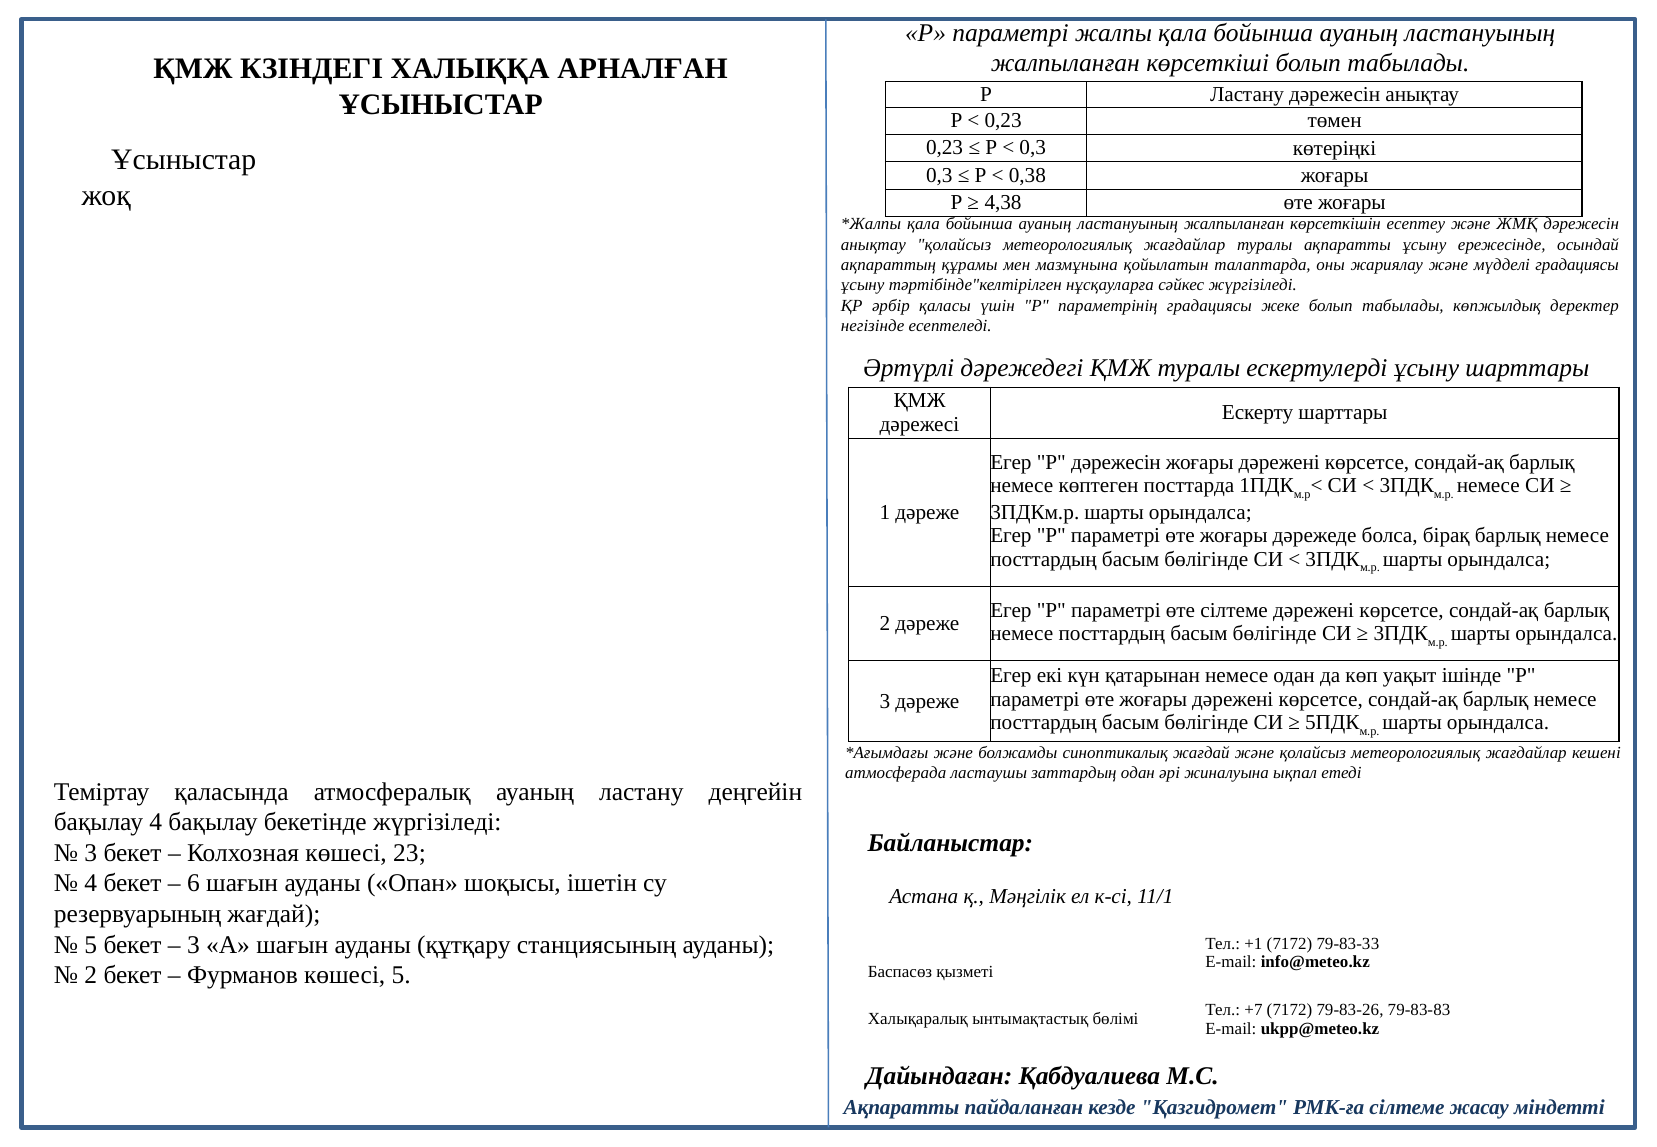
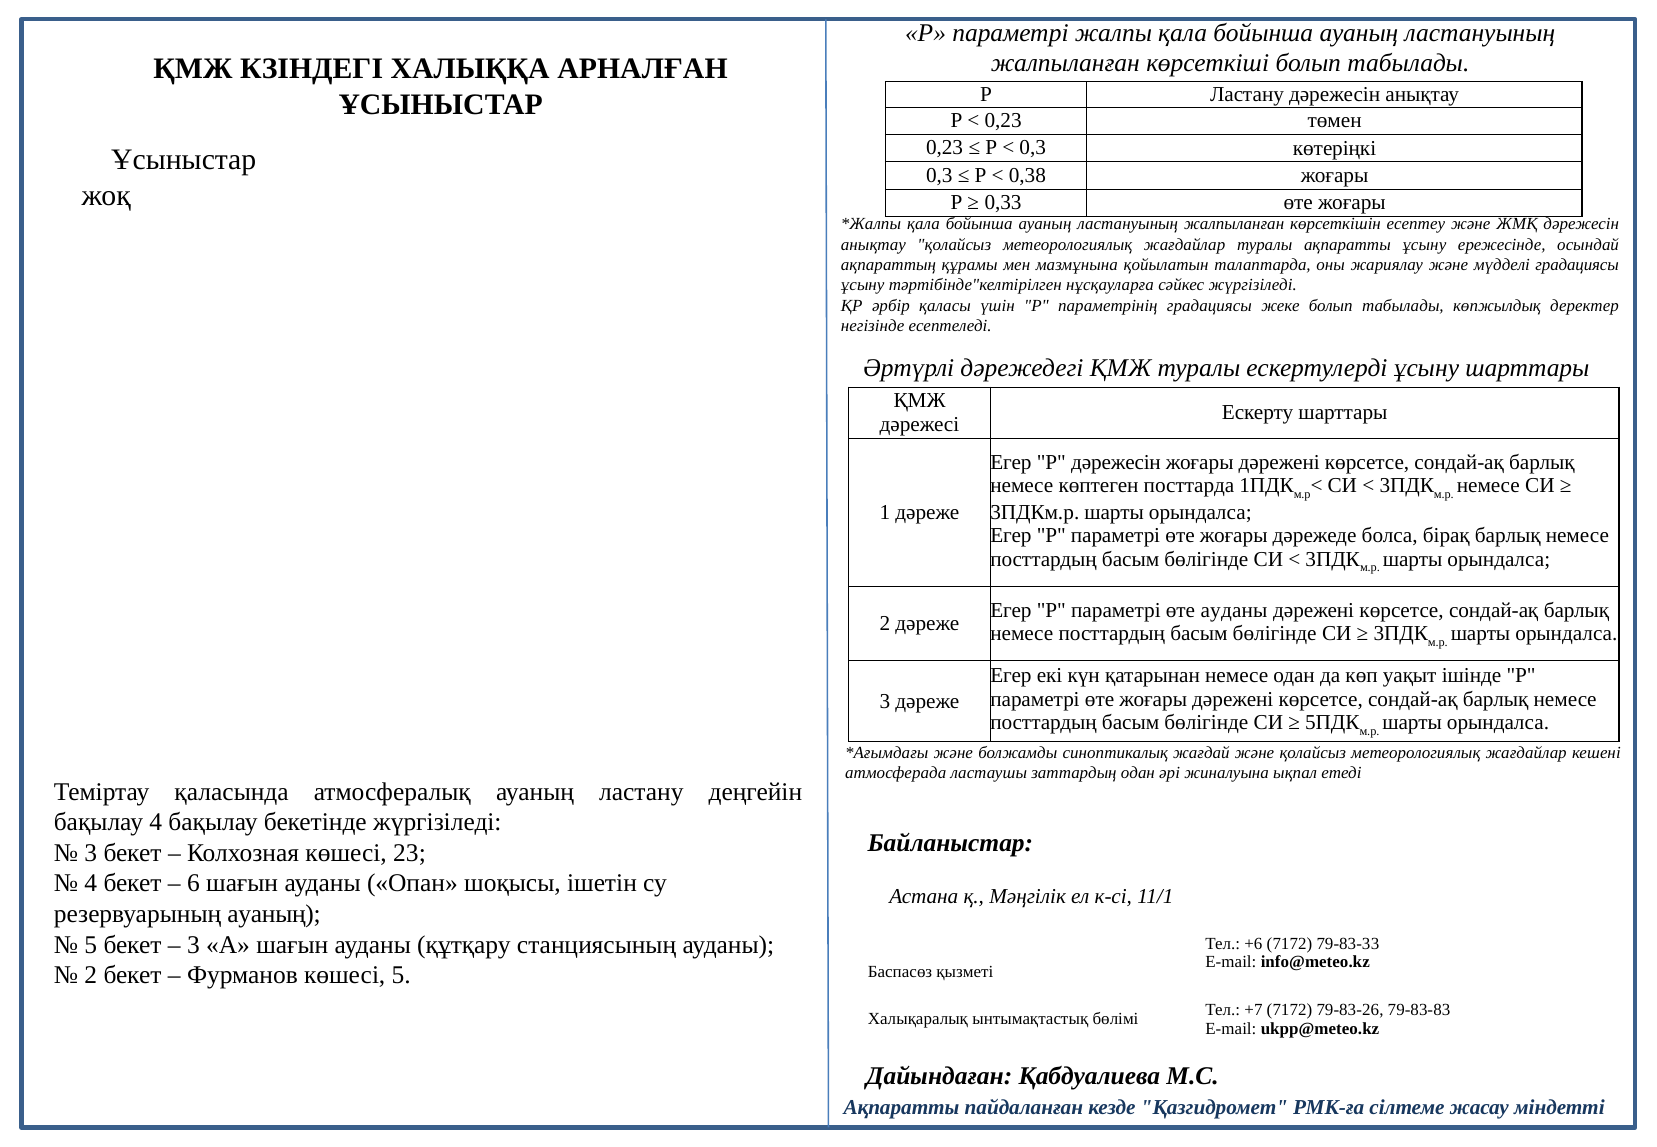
4,38: 4,38 -> 0,33
өте сілтеме: сілтеме -> ауданы
резервуарының жағдай: жағдай -> ауаның
+1: +1 -> +6
